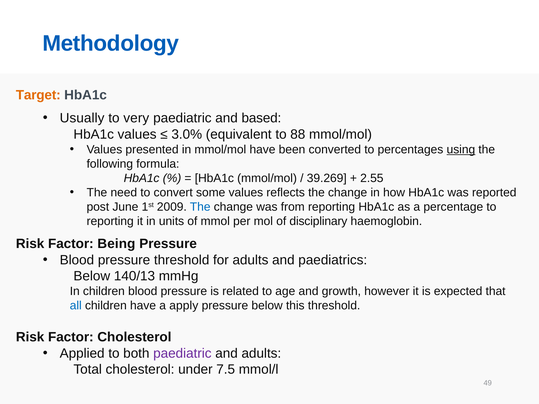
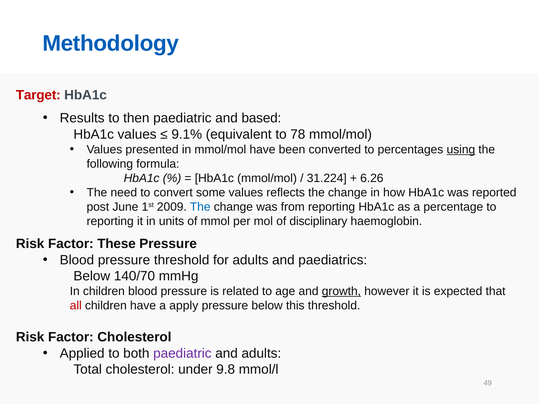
Target colour: orange -> red
Usually: Usually -> Results
very: very -> then
3.0%: 3.0% -> 9.1%
88: 88 -> 78
39.269: 39.269 -> 31.224
2.55: 2.55 -> 6.26
Being: Being -> These
140/13: 140/13 -> 140/70
growth underline: none -> present
all colour: blue -> red
7.5: 7.5 -> 9.8
